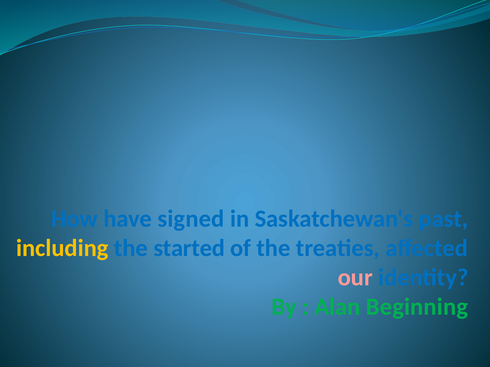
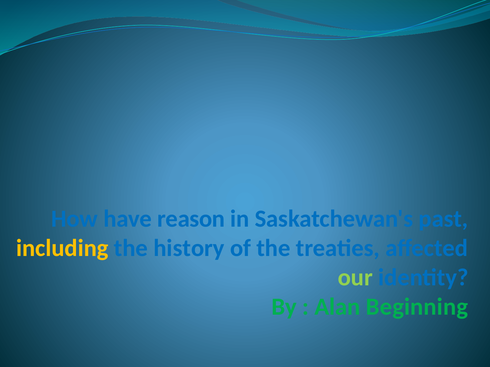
signed: signed -> reason
started: started -> history
our colour: pink -> light green
